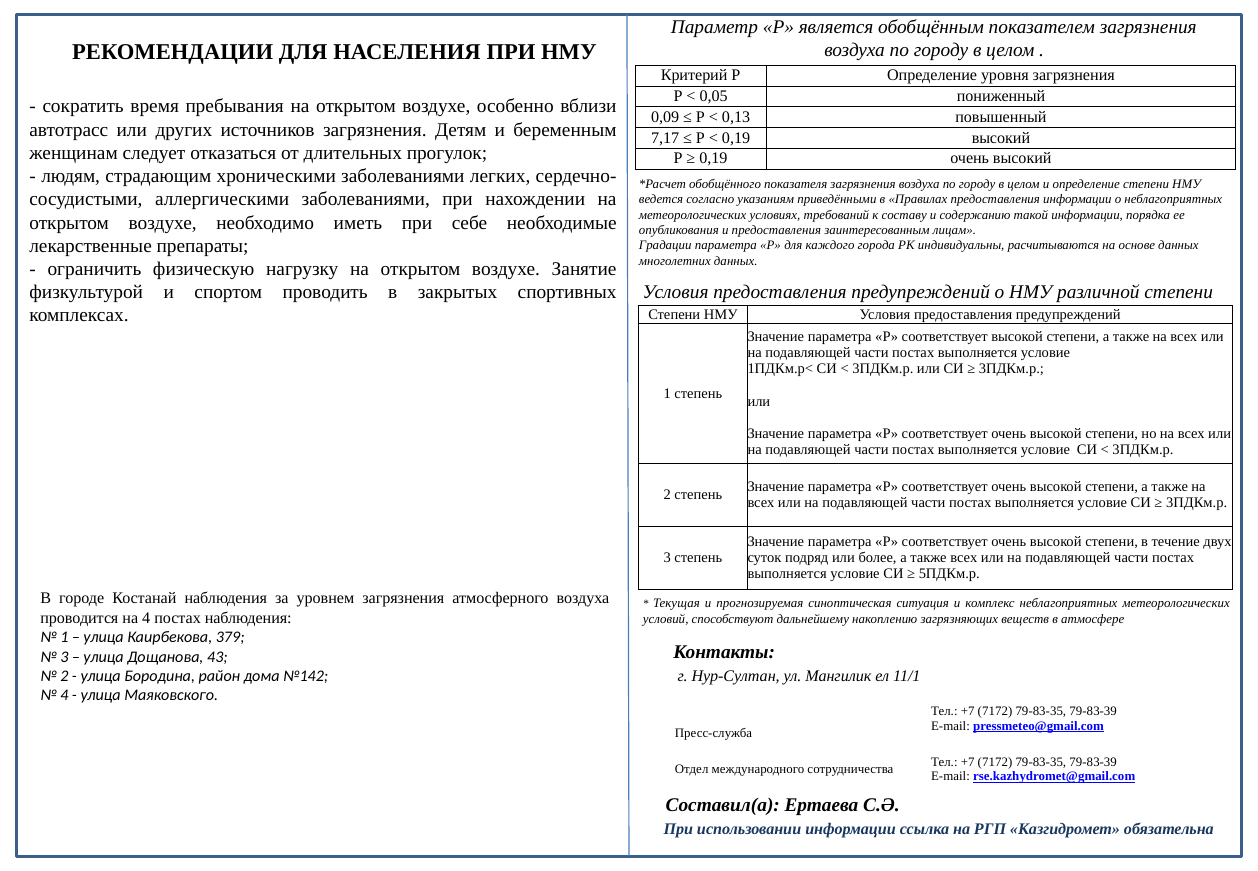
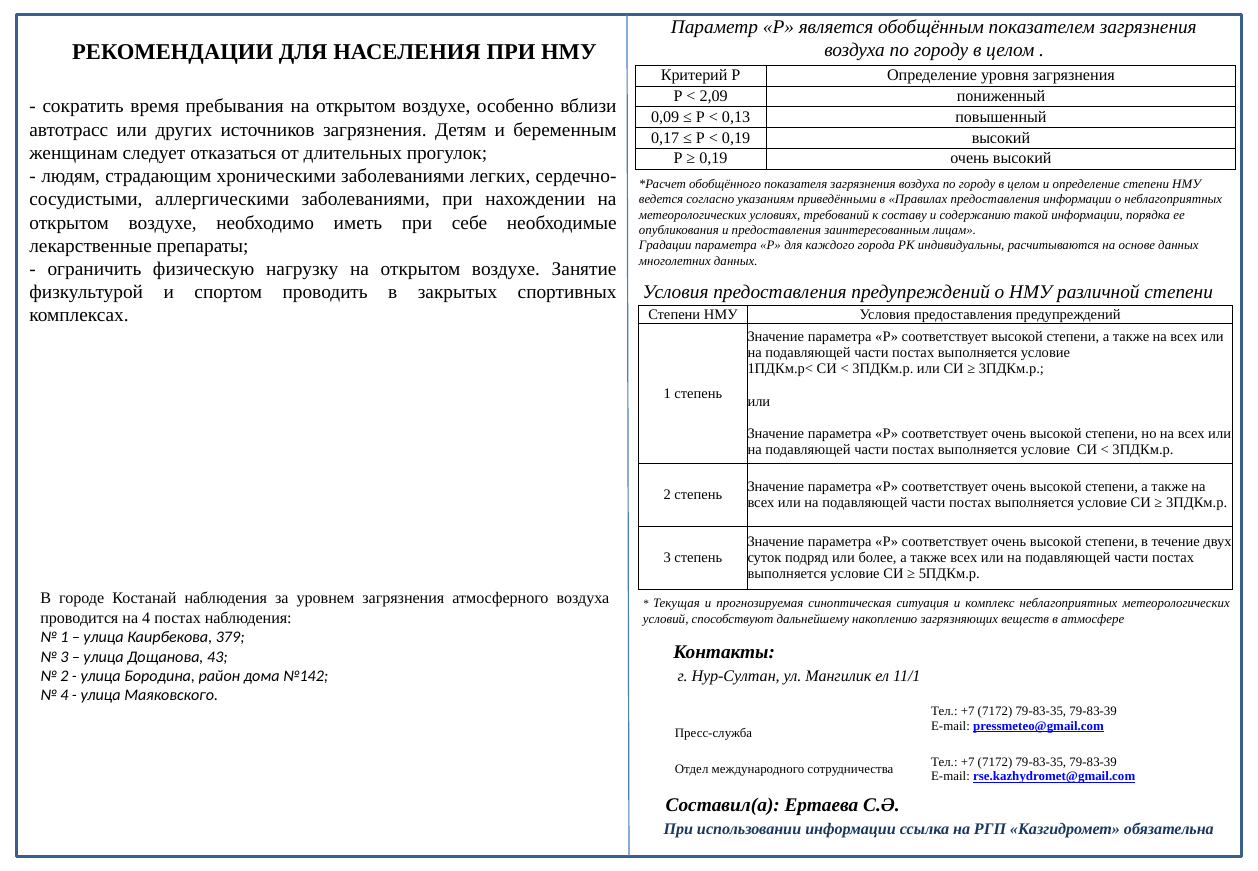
0,05: 0,05 -> 2,09
7,17: 7,17 -> 0,17
